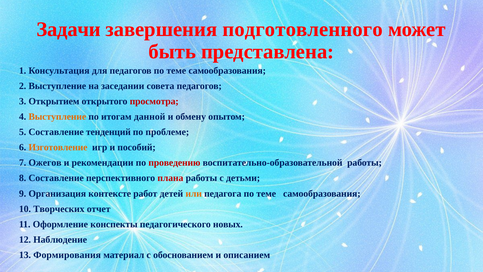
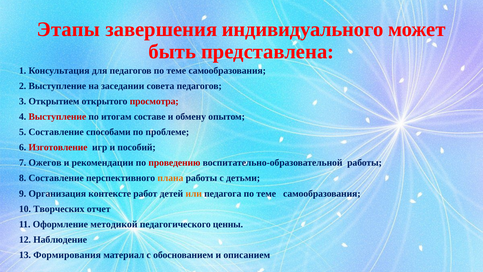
Задачи: Задачи -> Этапы
подготовленного: подготовленного -> индивидуального
Выступление at (57, 117) colour: orange -> red
данной: данной -> составе
тенденций: тенденций -> способами
Изготовление colour: orange -> red
плана colour: red -> orange
конспекты: конспекты -> методикой
новых: новых -> ценны
